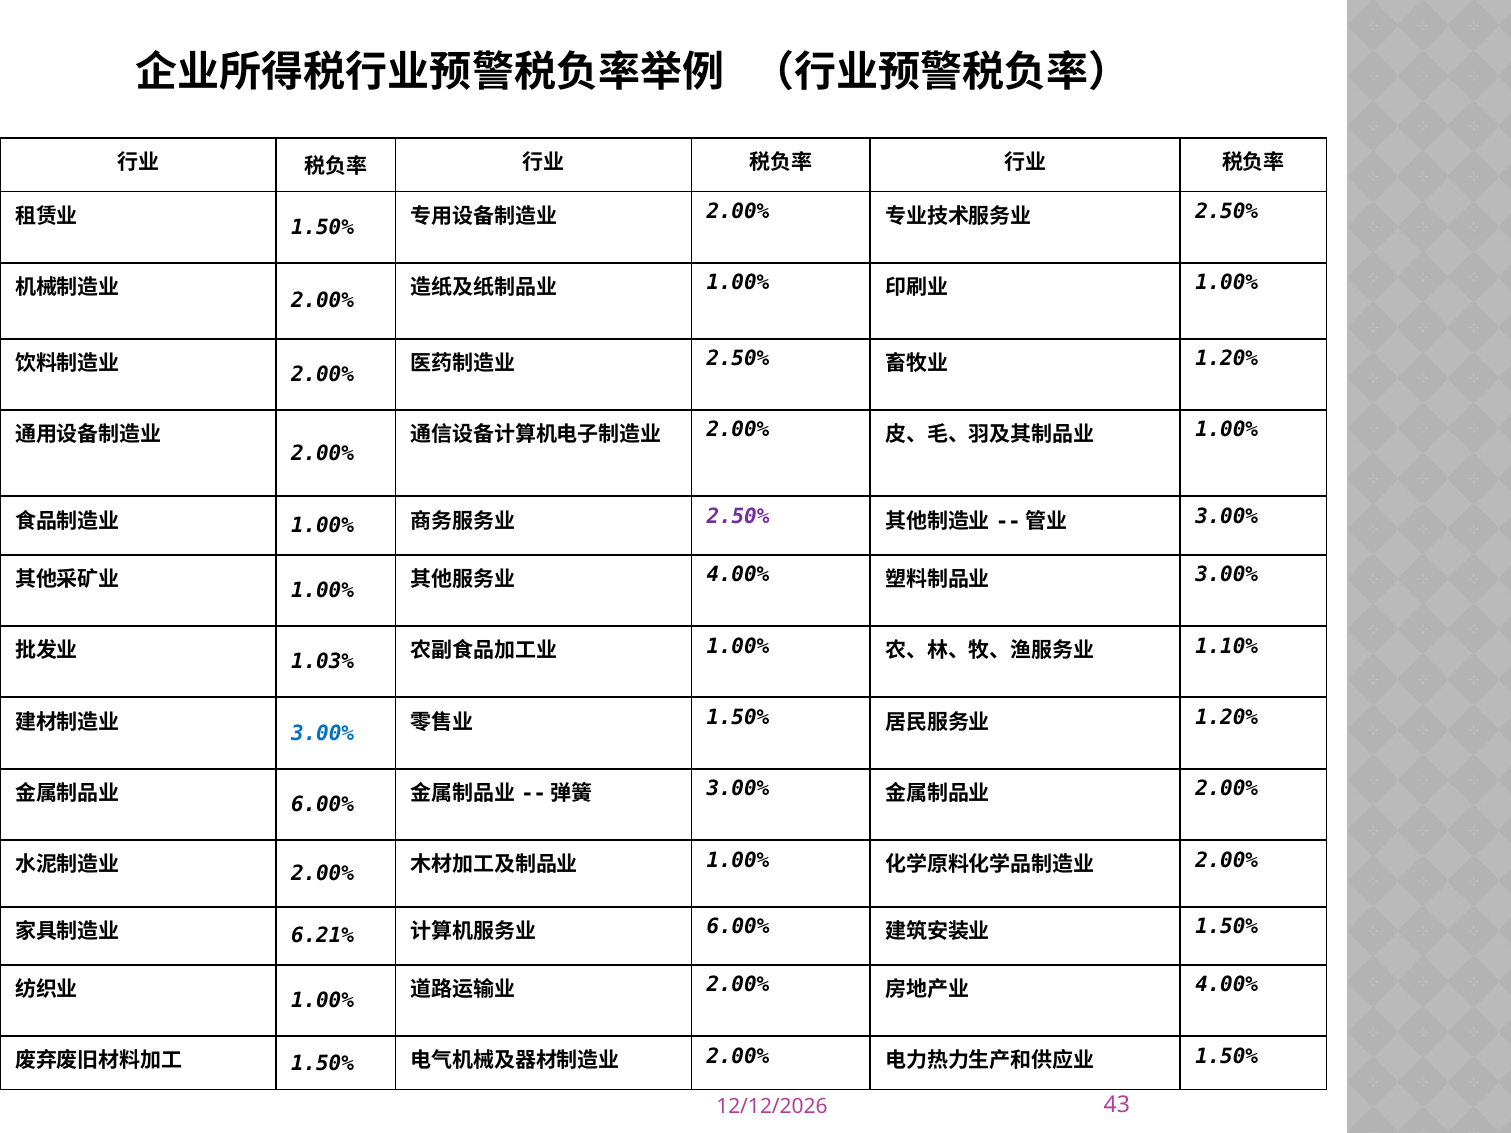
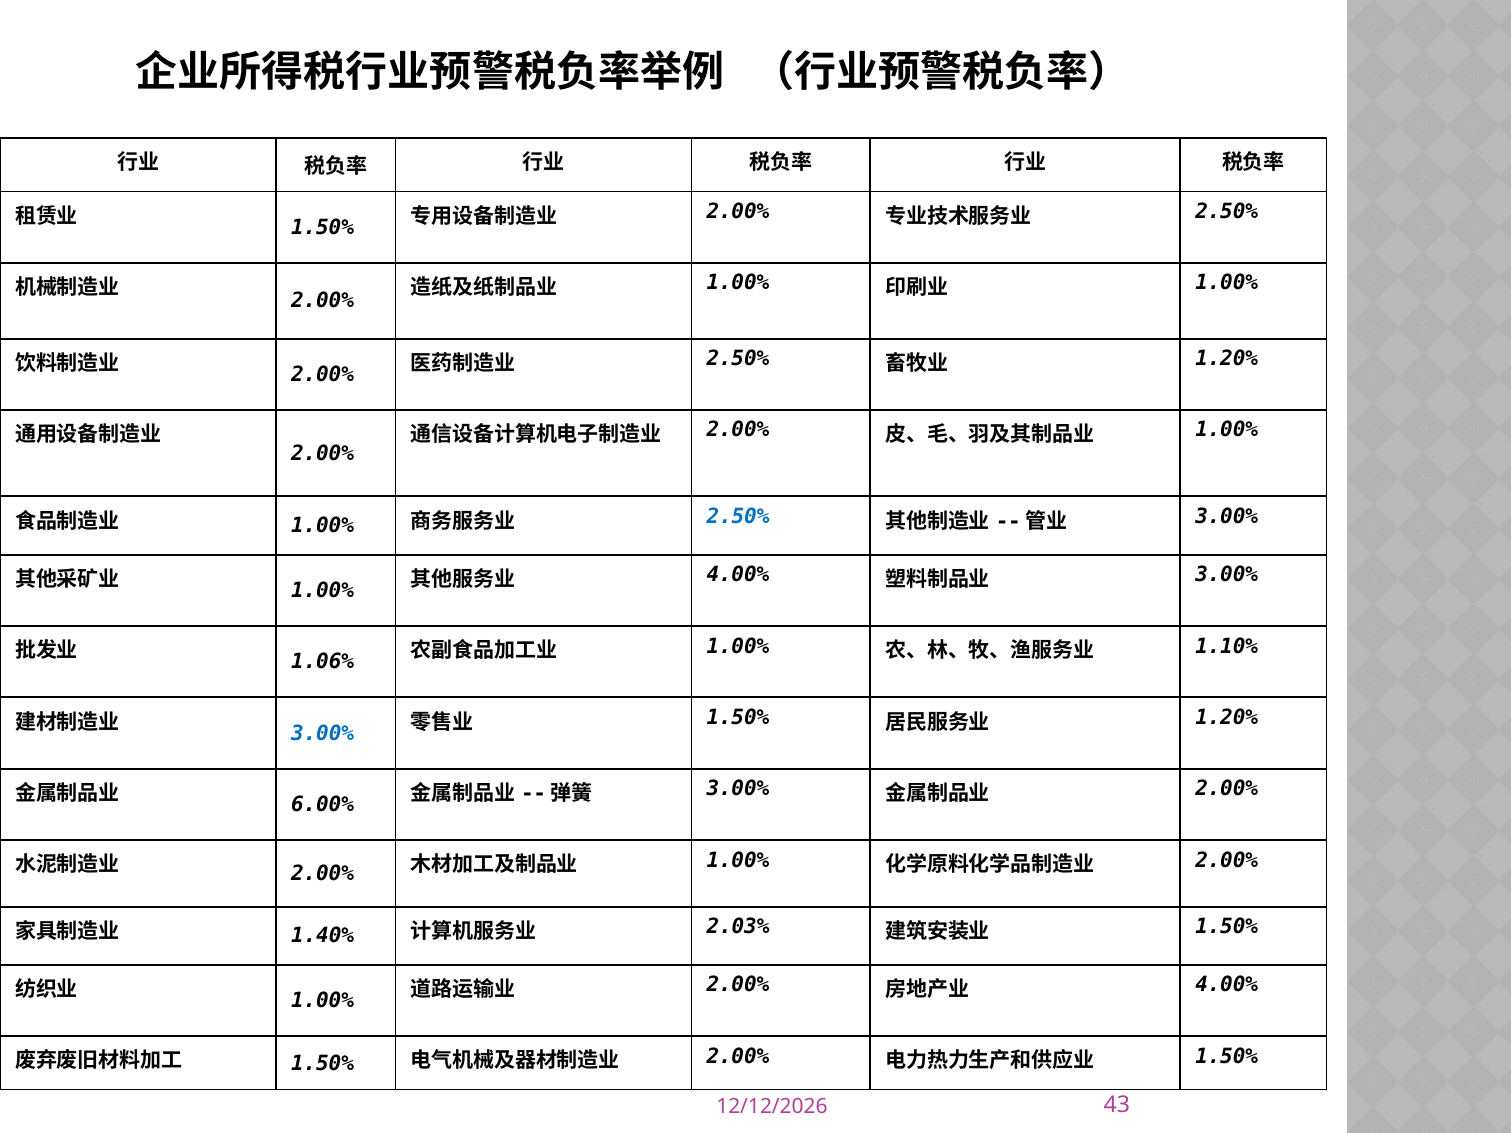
2.50% at (738, 516) colour: purple -> blue
1.03%: 1.03% -> 1.06%
6.21%: 6.21% -> 1.40%
6.00% at (738, 927): 6.00% -> 2.03%
